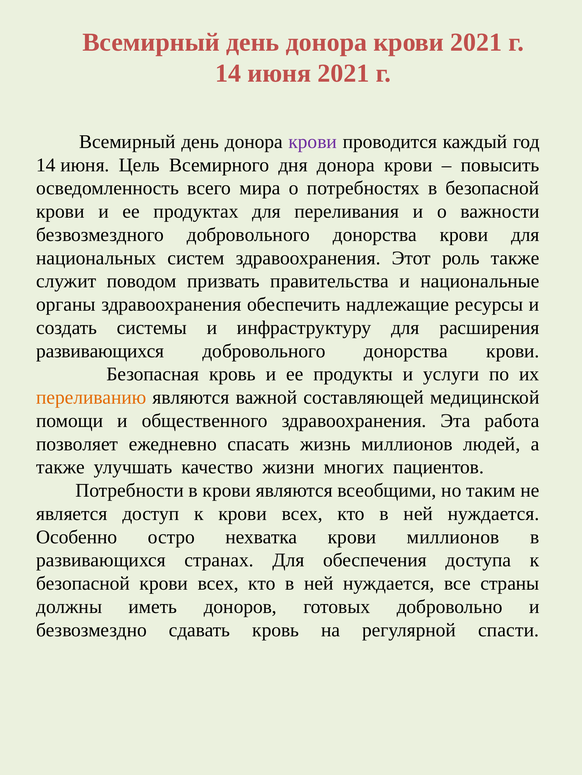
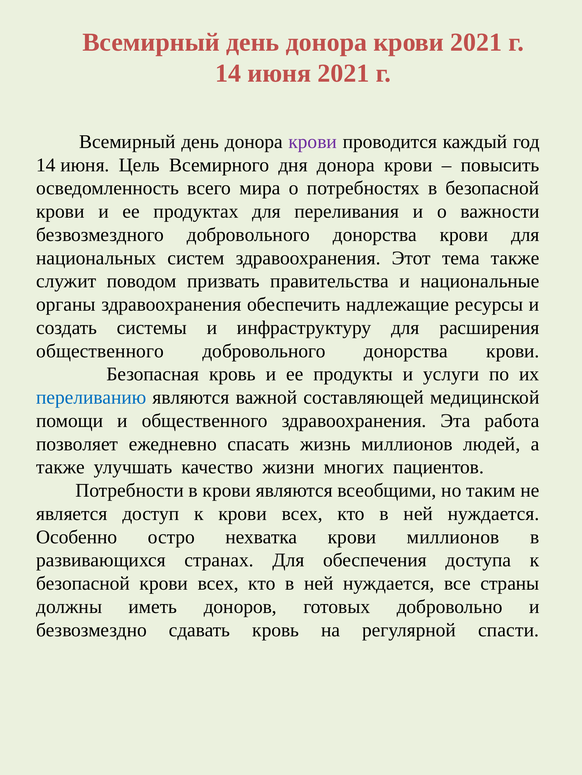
роль: роль -> тема
развивающихся at (100, 351): развивающихся -> общественного
переливанию colour: orange -> blue
